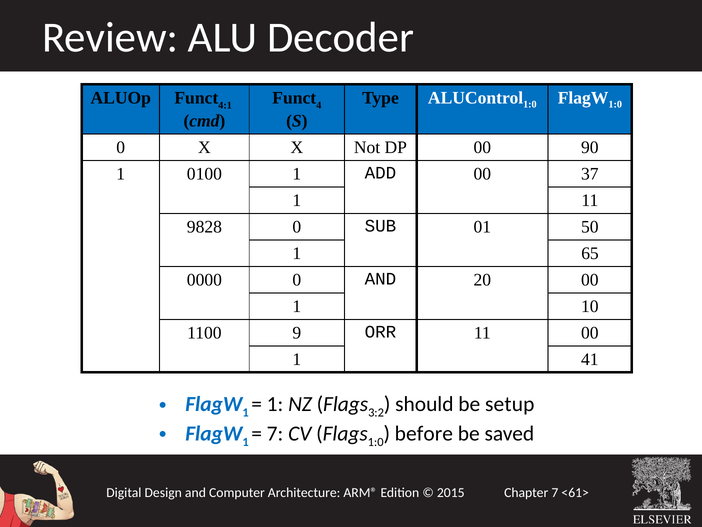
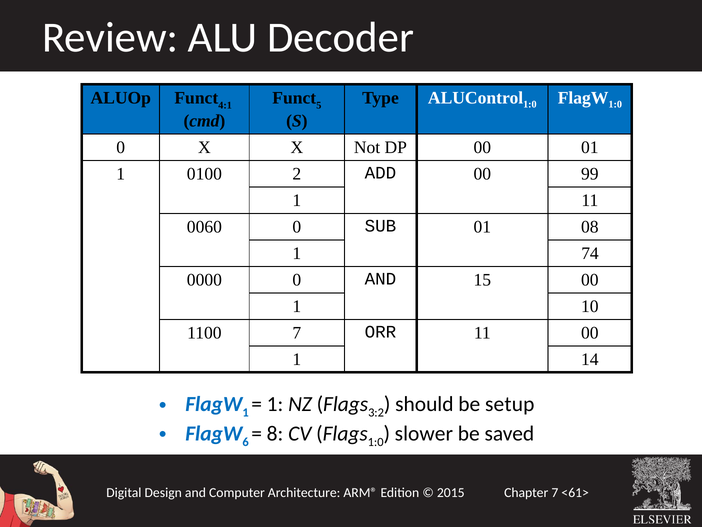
4: 4 -> 5
00 90: 90 -> 01
0100 1: 1 -> 2
37: 37 -> 99
9828: 9828 -> 0060
50: 50 -> 08
65: 65 -> 74
20: 20 -> 15
1100 9: 9 -> 7
41: 41 -> 14
1 at (246, 442): 1 -> 6
7 at (275, 433): 7 -> 8
before: before -> slower
